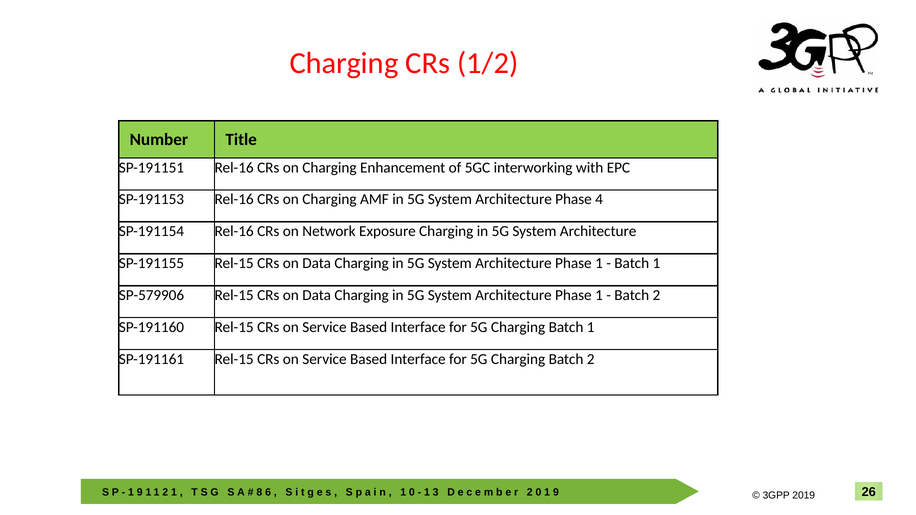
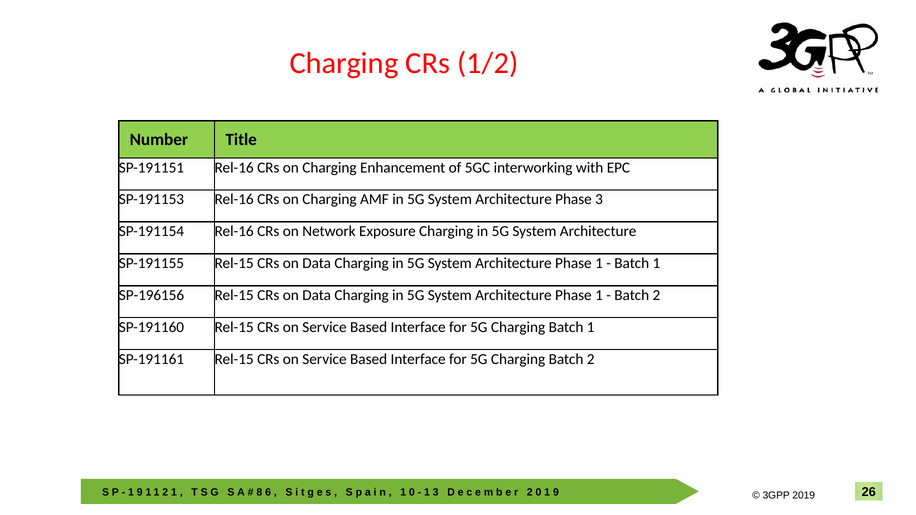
Phase 4: 4 -> 3
SP-579906: SP-579906 -> SP-196156
